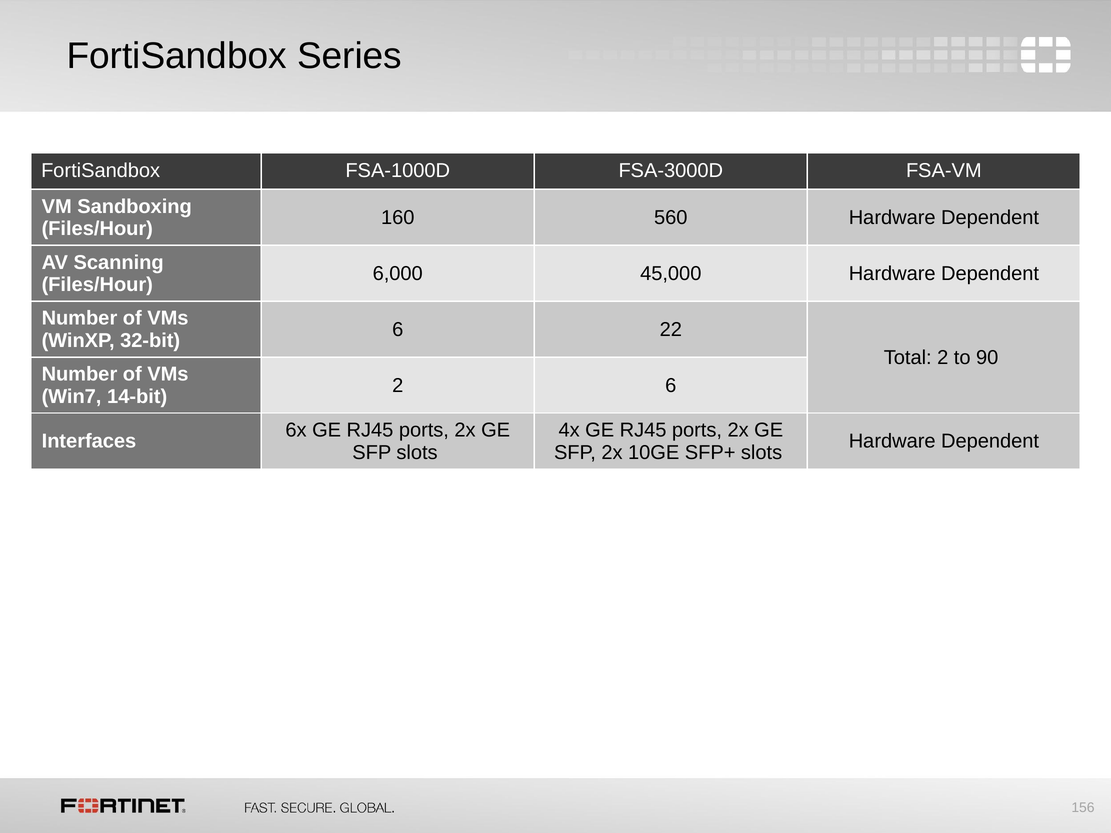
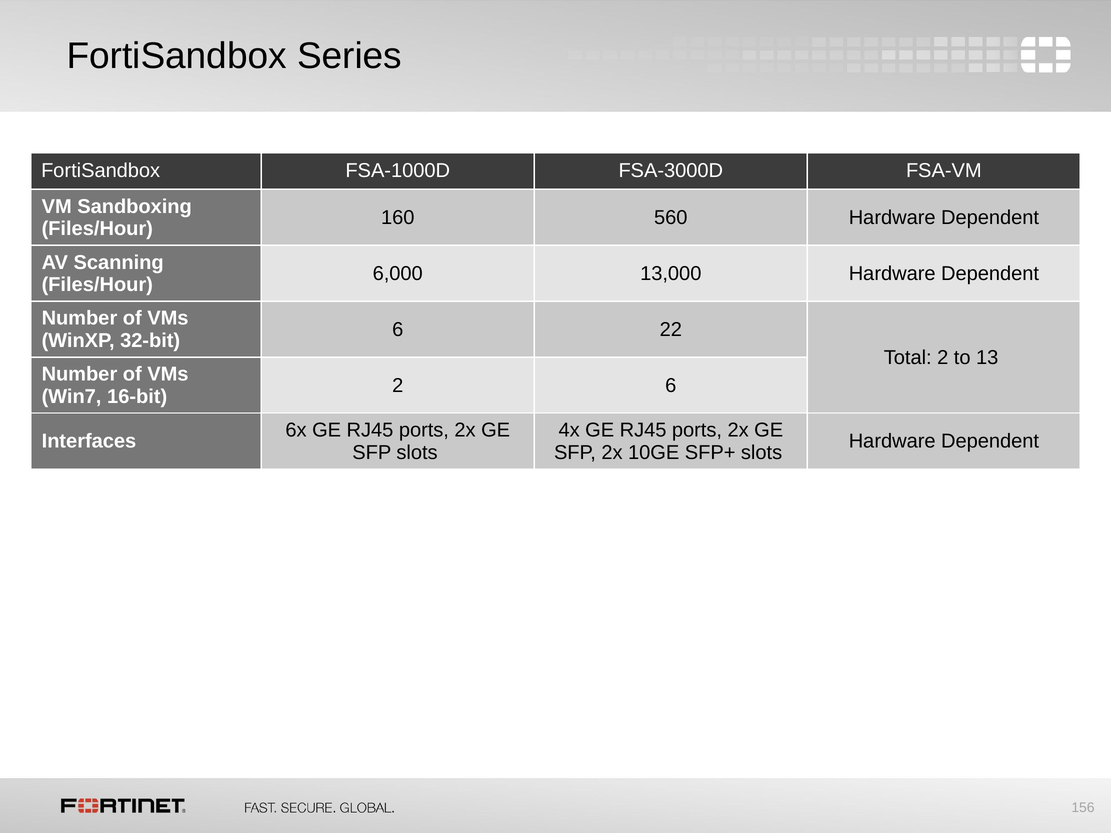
45,000: 45,000 -> 13,000
90: 90 -> 13
14-bit: 14-bit -> 16-bit
